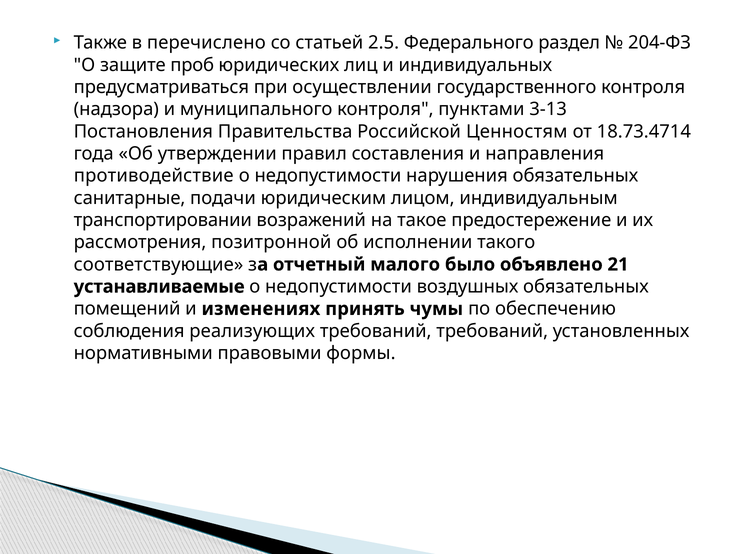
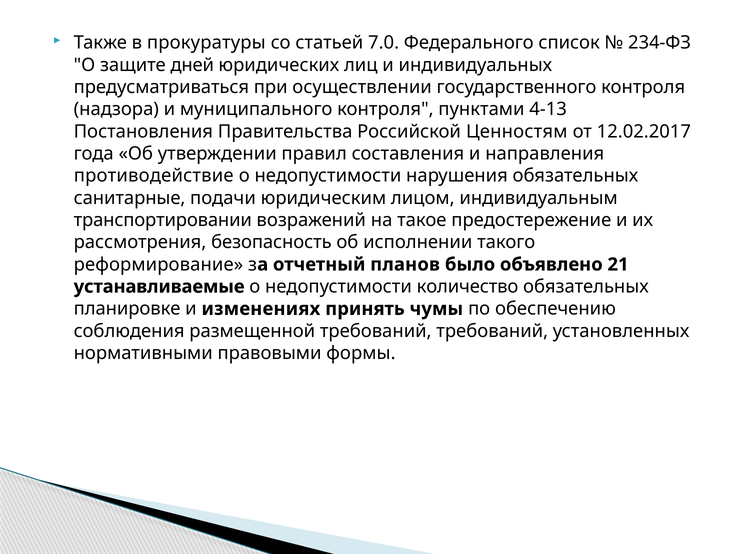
перечислено: перечислено -> прокуратуры
2.5: 2.5 -> 7.0
раздел: раздел -> список
204-ФЗ: 204-ФЗ -> 234-ФЗ
проб: проб -> дней
3-13: 3-13 -> 4-13
18.73.4714: 18.73.4714 -> 12.02.2017
позитронной: позитронной -> безопасность
соответствующие: соответствующие -> реформирование
малого: малого -> планов
воздушных: воздушных -> количество
помещений: помещений -> планировке
реализующих: реализующих -> размещенной
